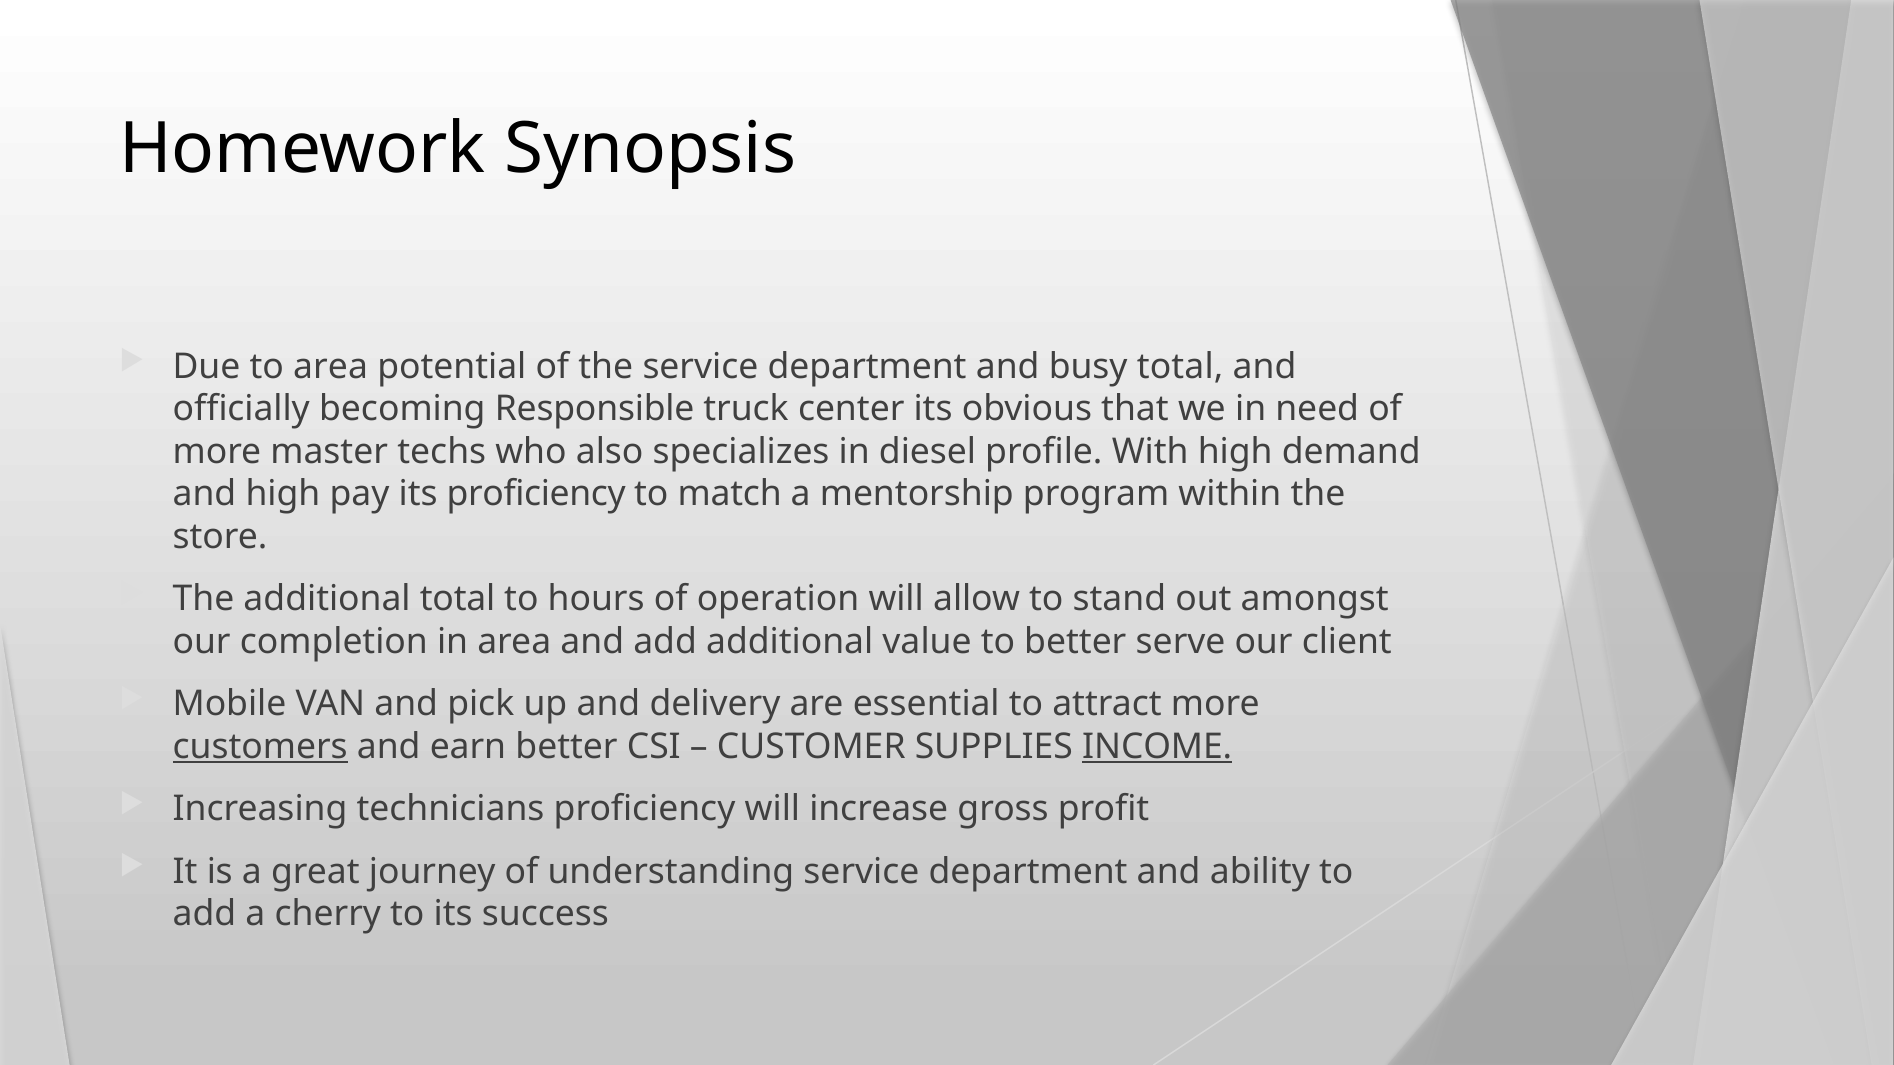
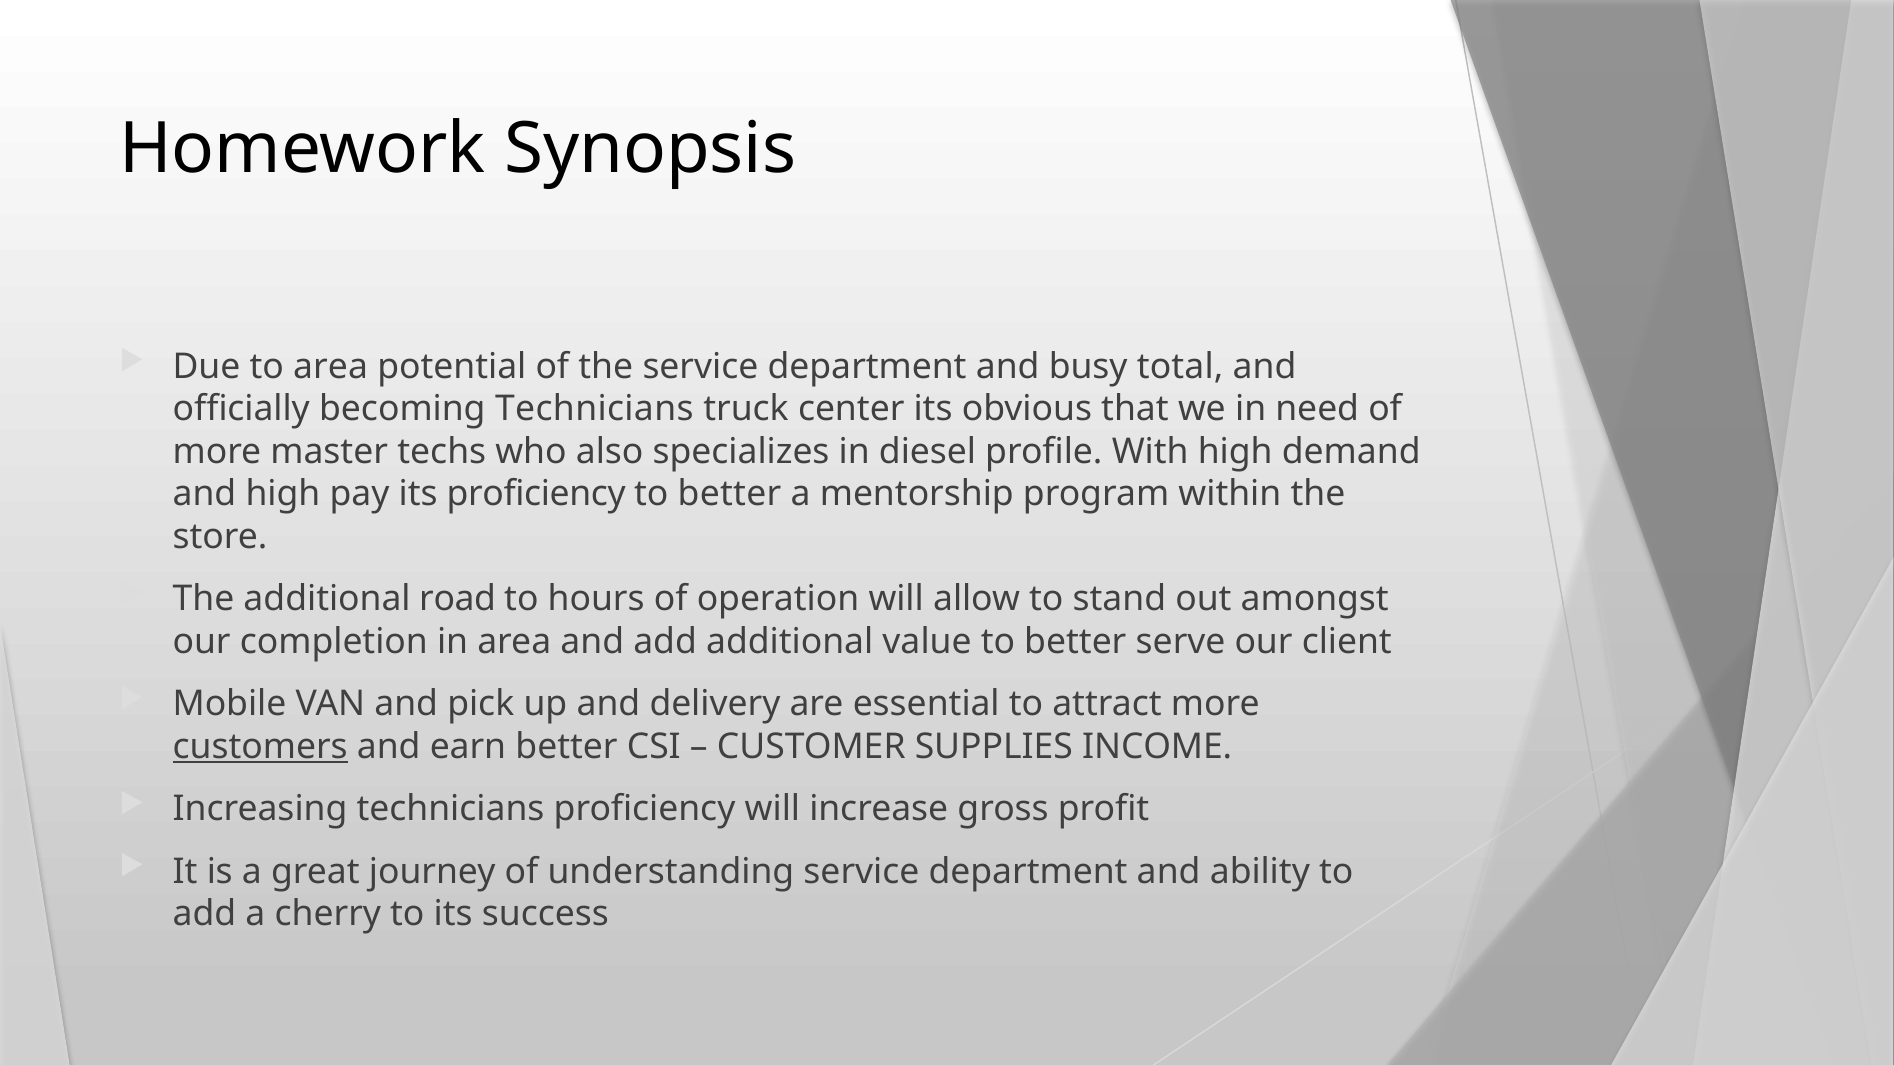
becoming Responsible: Responsible -> Technicians
match at (730, 494): match -> better
additional total: total -> road
INCOME underline: present -> none
